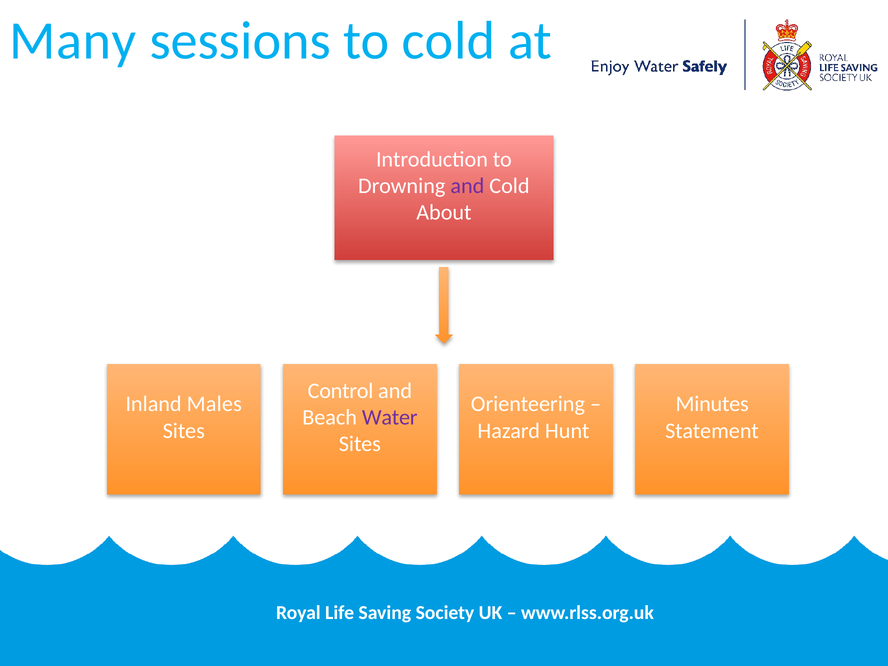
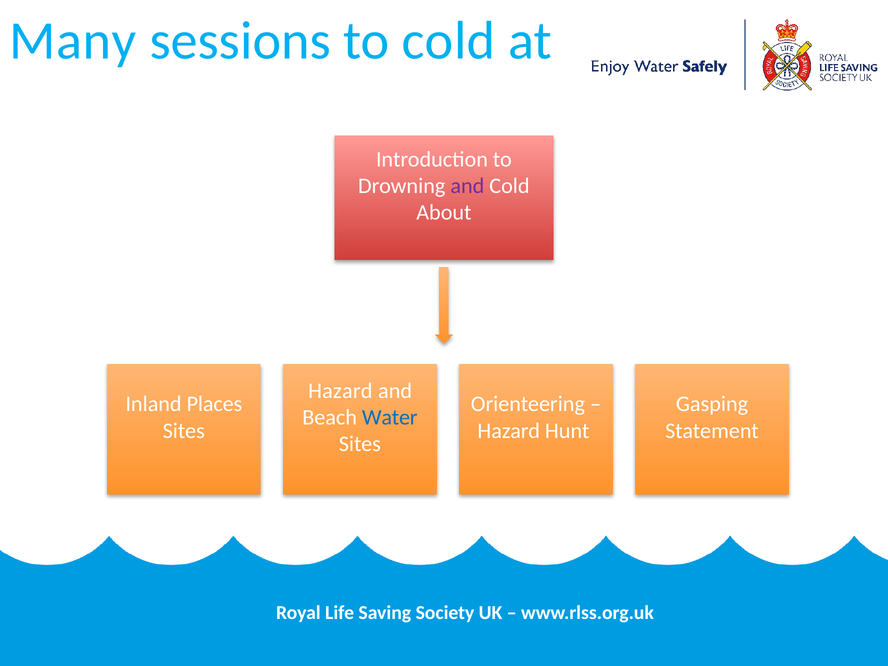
Control at (341, 391): Control -> Hazard
Males: Males -> Places
Minutes: Minutes -> Gasping
Water colour: purple -> blue
